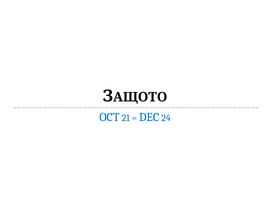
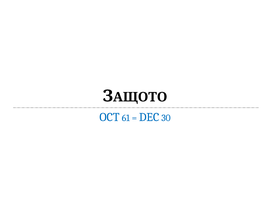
21: 21 -> 61
24: 24 -> 30
